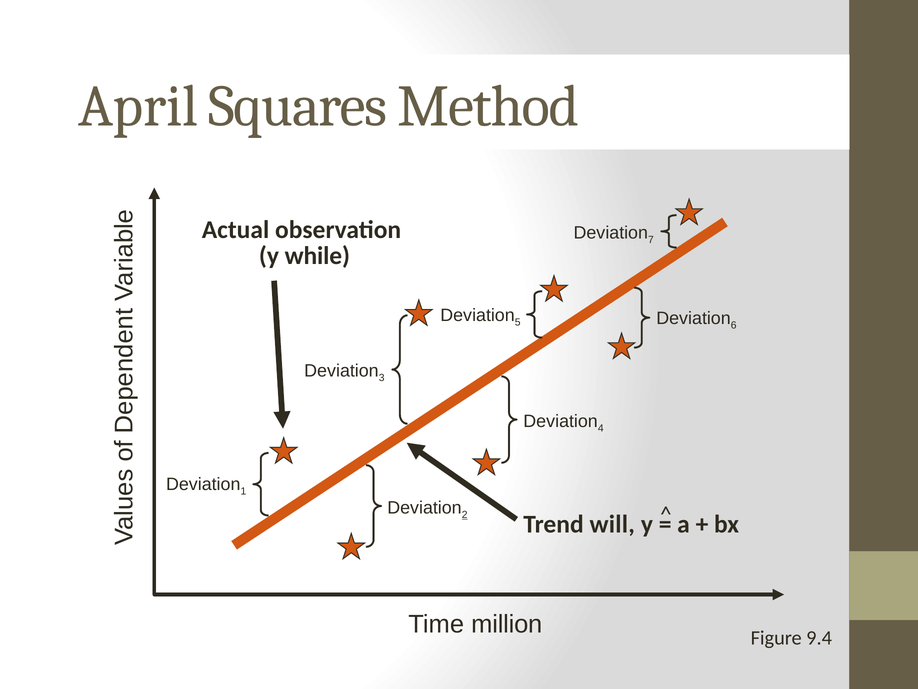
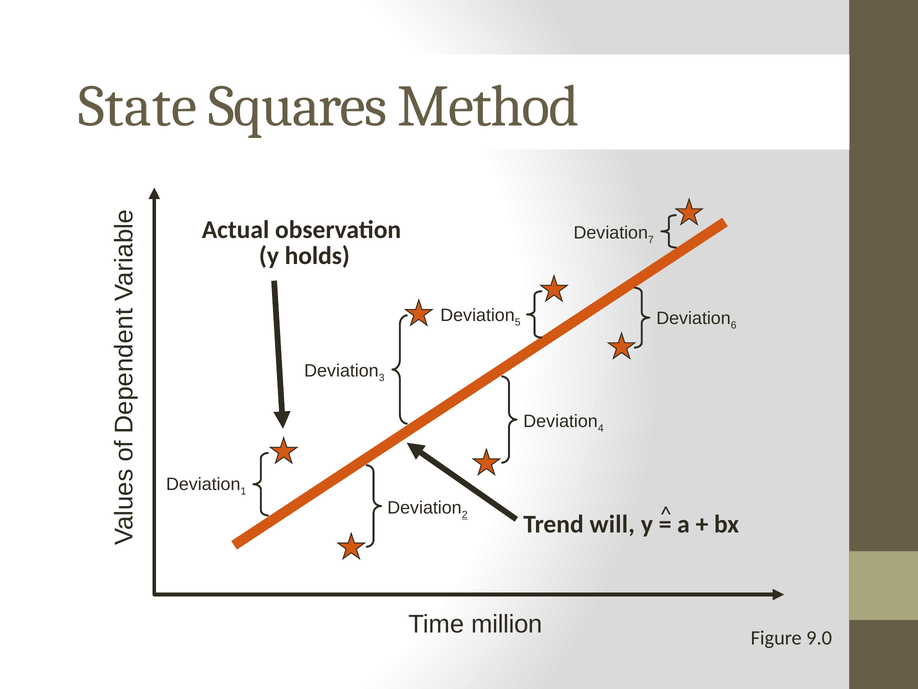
April: April -> State
while: while -> holds
9.4: 9.4 -> 9.0
